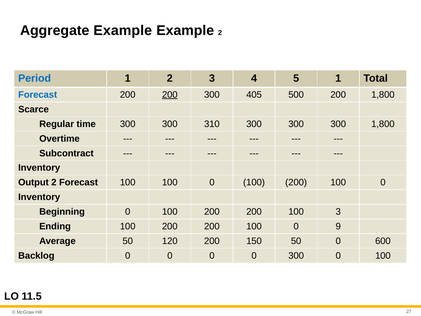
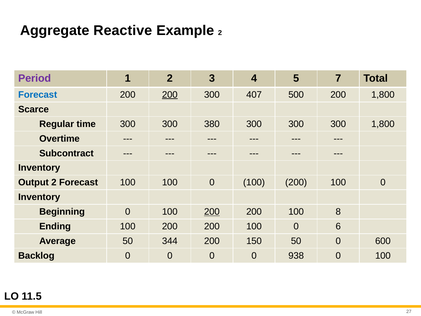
Aggregate Example: Example -> Reactive
Period colour: blue -> purple
5 1: 1 -> 7
405: 405 -> 407
310: 310 -> 380
200 at (212, 212) underline: none -> present
100 3: 3 -> 8
9: 9 -> 6
120: 120 -> 344
0 300: 300 -> 938
